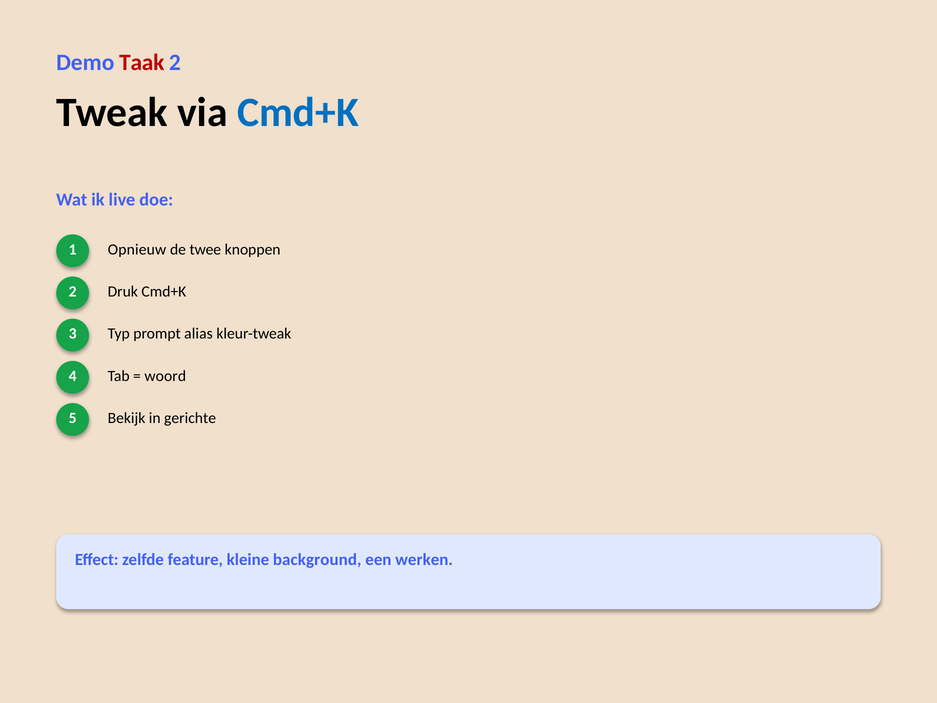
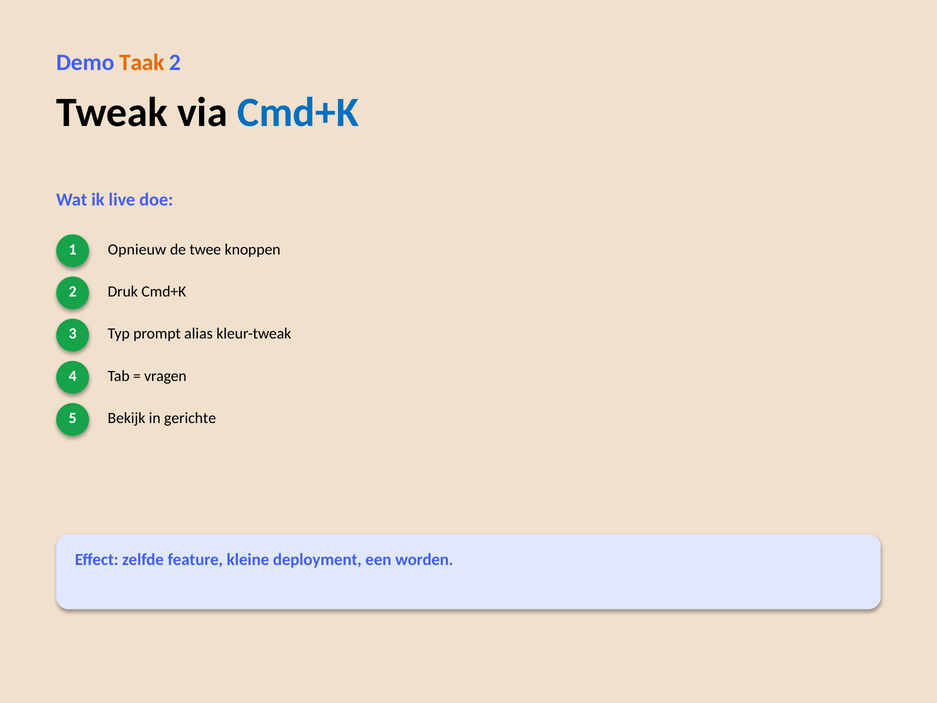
Taak colour: red -> orange
woord: woord -> vragen
background: background -> deployment
werken: werken -> worden
